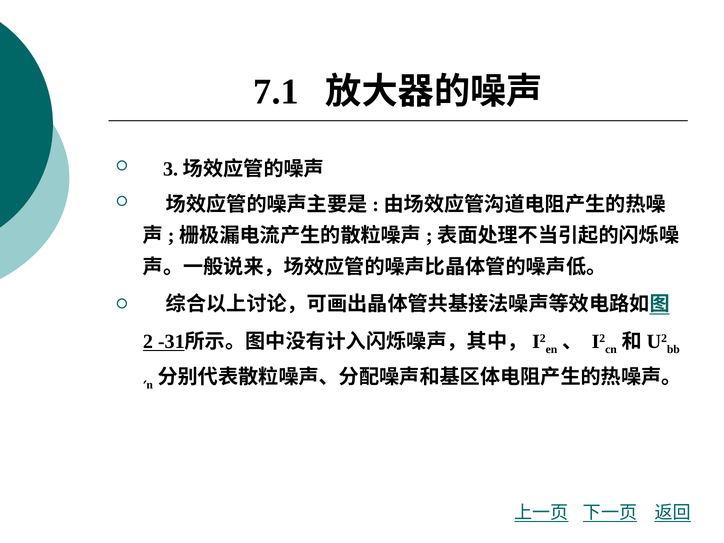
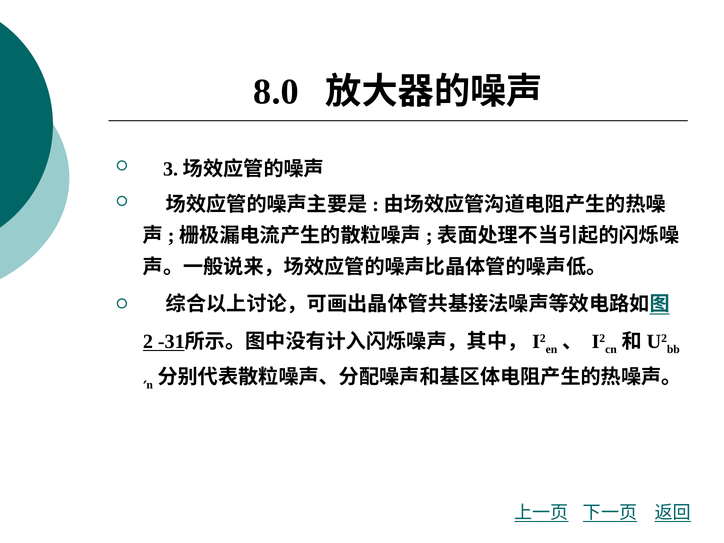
7.1: 7.1 -> 8.0
